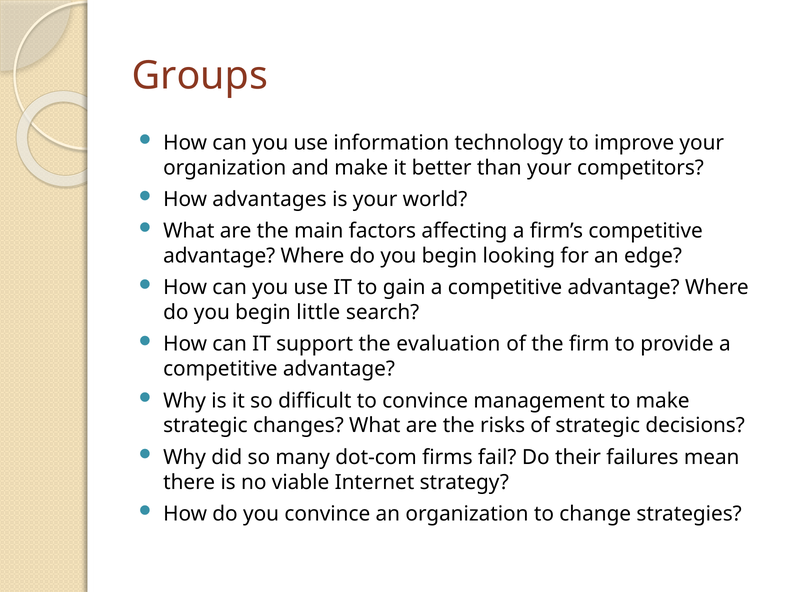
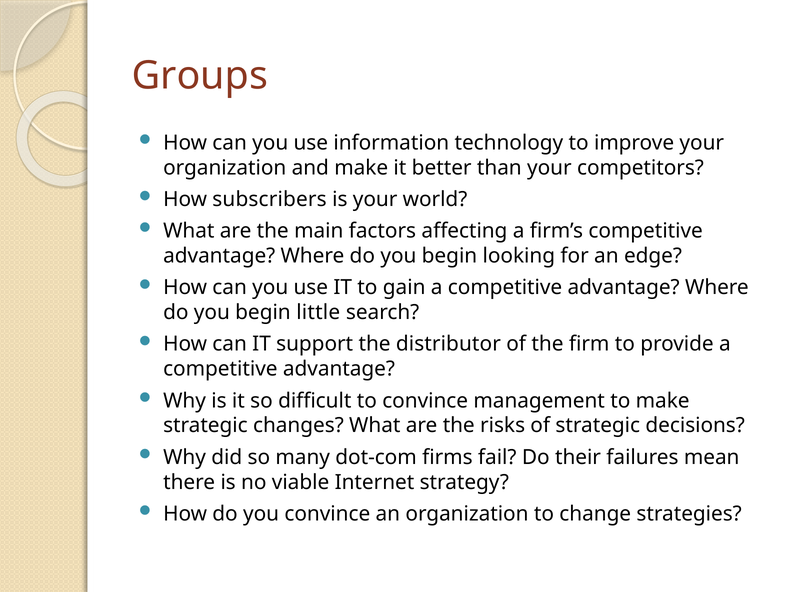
advantages: advantages -> subscribers
evaluation: evaluation -> distributor
